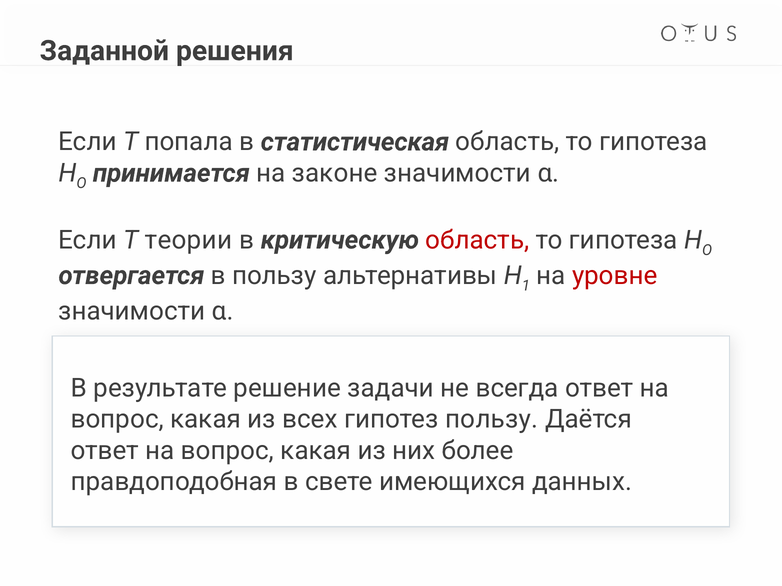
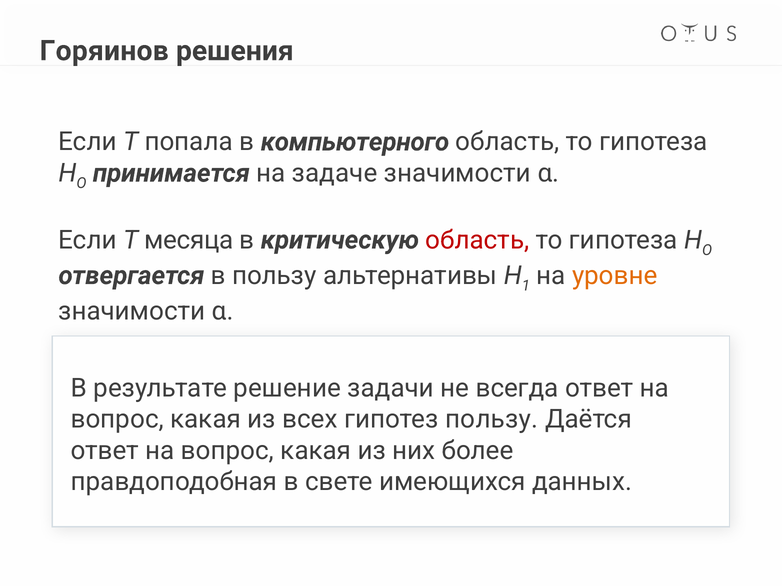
Заданной: Заданной -> Горяинов
статистическая: статистическая -> компьютерного
законе: законе -> задаче
теории: теории -> месяца
уровне colour: red -> orange
